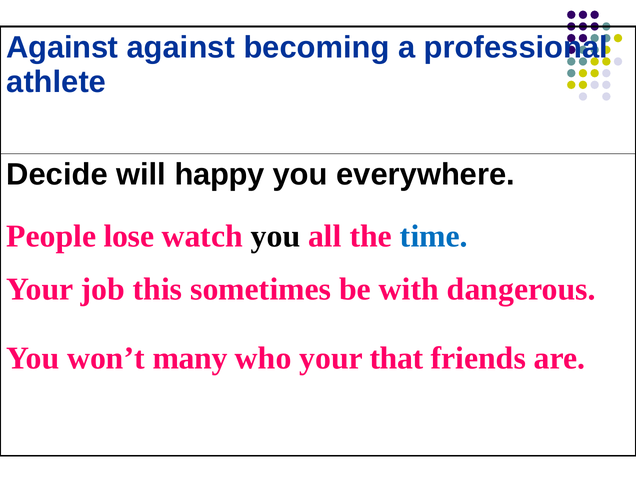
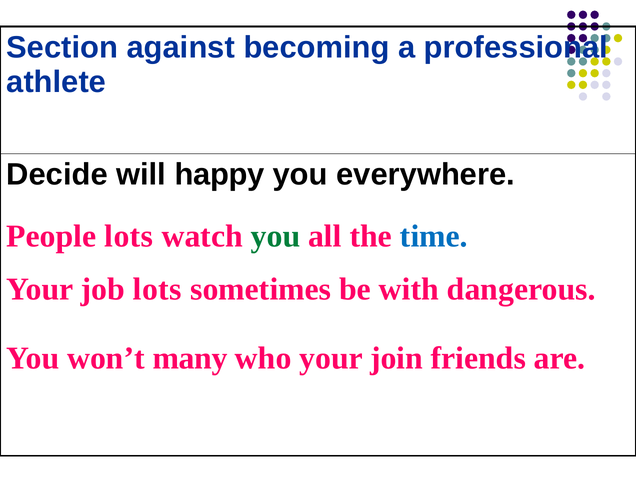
Against at (62, 47): Against -> Section
People lose: lose -> lots
you at (275, 236) colour: black -> green
job this: this -> lots
that: that -> join
